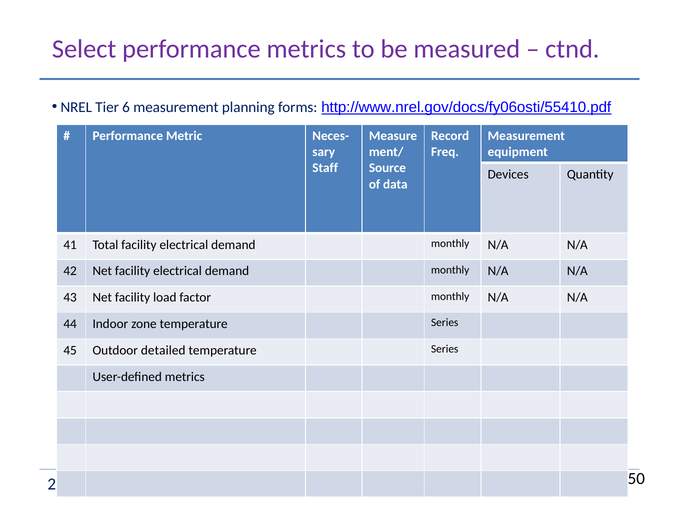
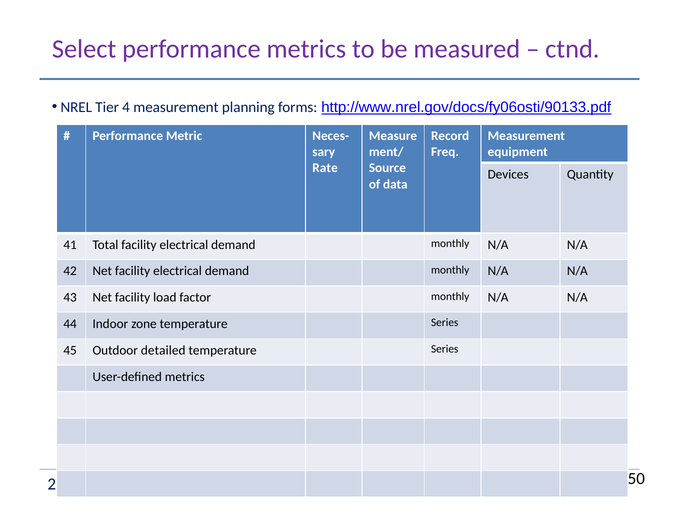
6: 6 -> 4
http://www.nrel.gov/docs/fy06osti/55410.pdf: http://www.nrel.gov/docs/fy06osti/55410.pdf -> http://www.nrel.gov/docs/fy06osti/90133.pdf
Staff: Staff -> Rate
